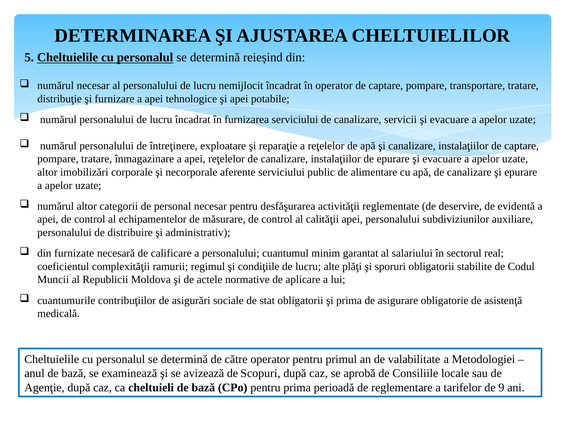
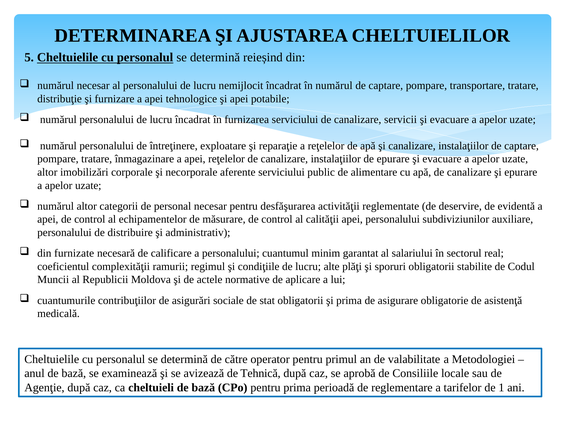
în operator: operator -> numărul
Scopuri: Scopuri -> Tehnică
9: 9 -> 1
